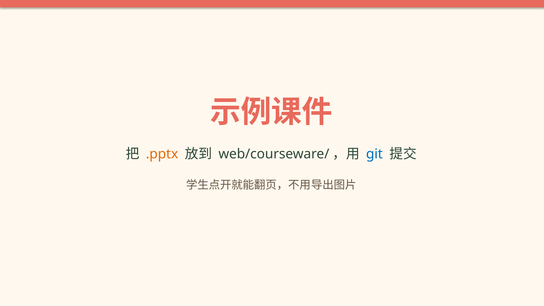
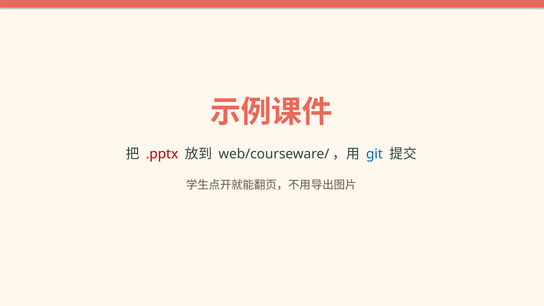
.pptx colour: orange -> red
